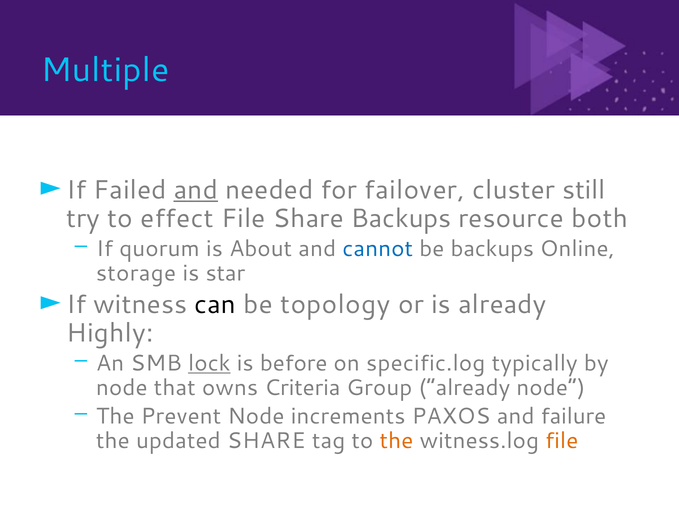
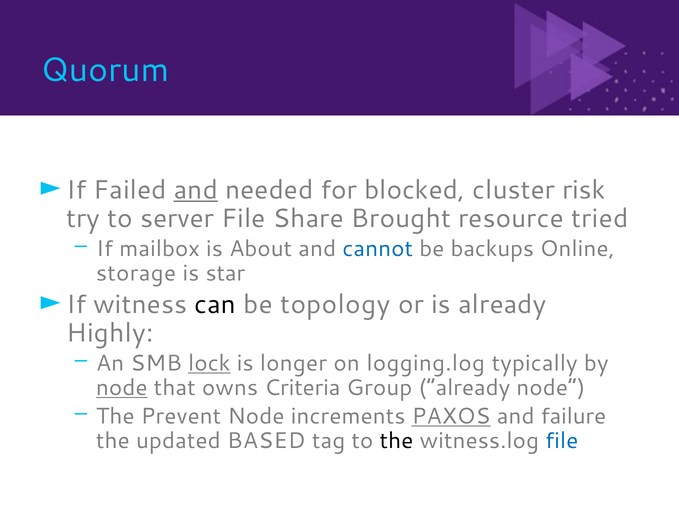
Multiple: Multiple -> Quorum
failover: failover -> blocked
still: still -> risk
effect: effect -> server
Share Backups: Backups -> Brought
both: both -> tried
quorum: quorum -> mailbox
before: before -> longer
specific.log: specific.log -> logging.log
node at (122, 388) underline: none -> present
PAXOS underline: none -> present
updated SHARE: SHARE -> BASED
the at (396, 441) colour: orange -> black
file at (562, 441) colour: orange -> blue
